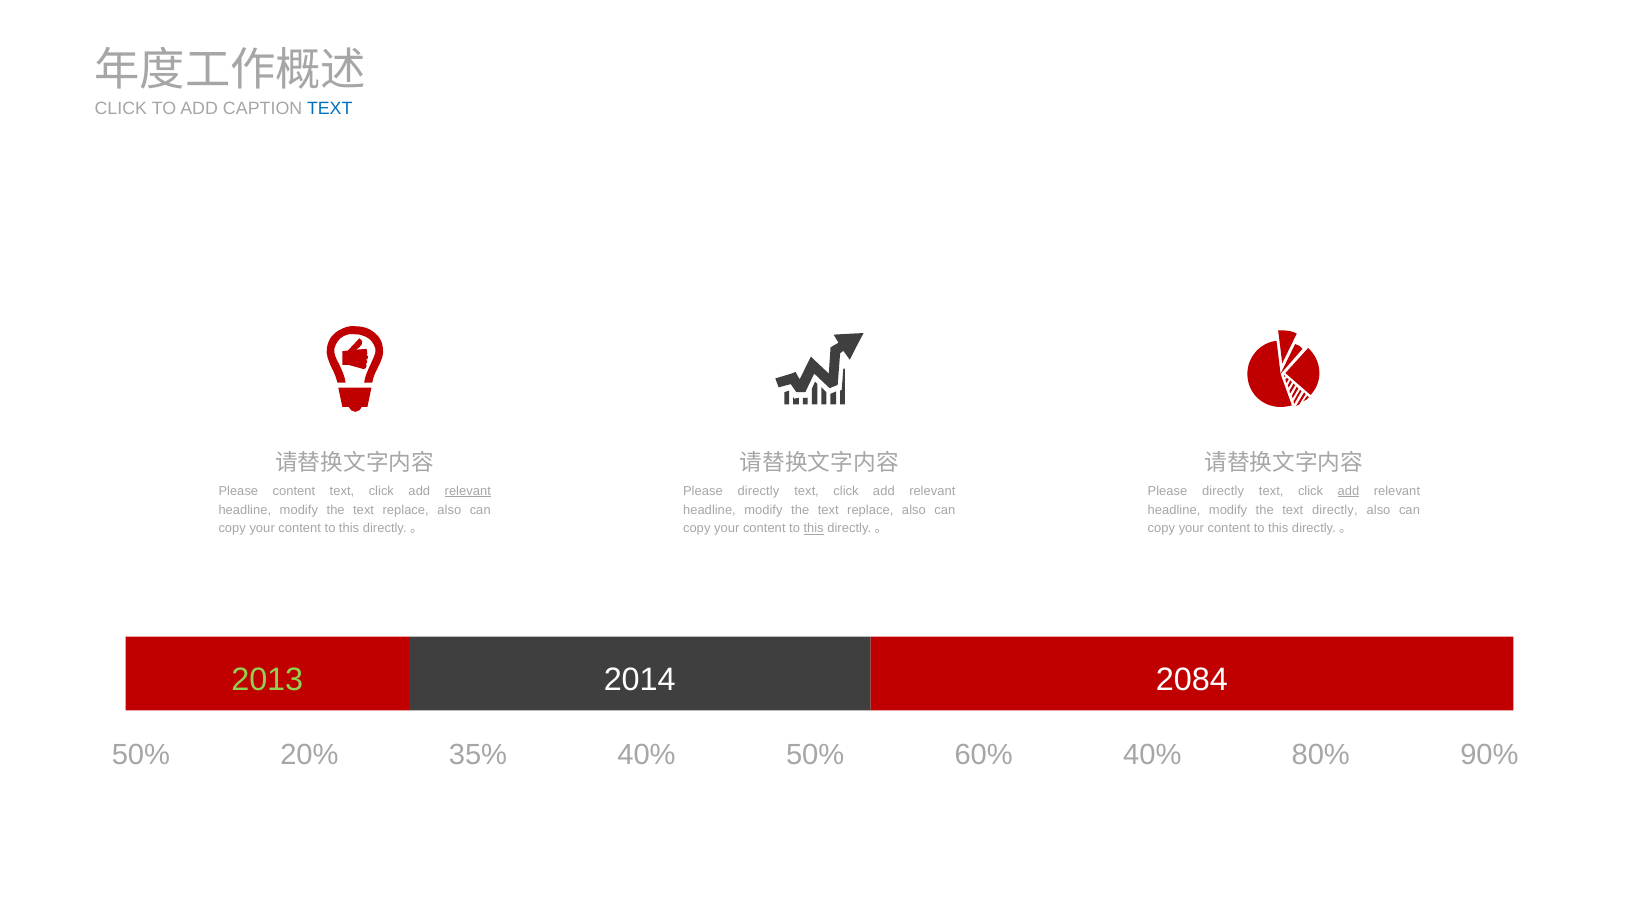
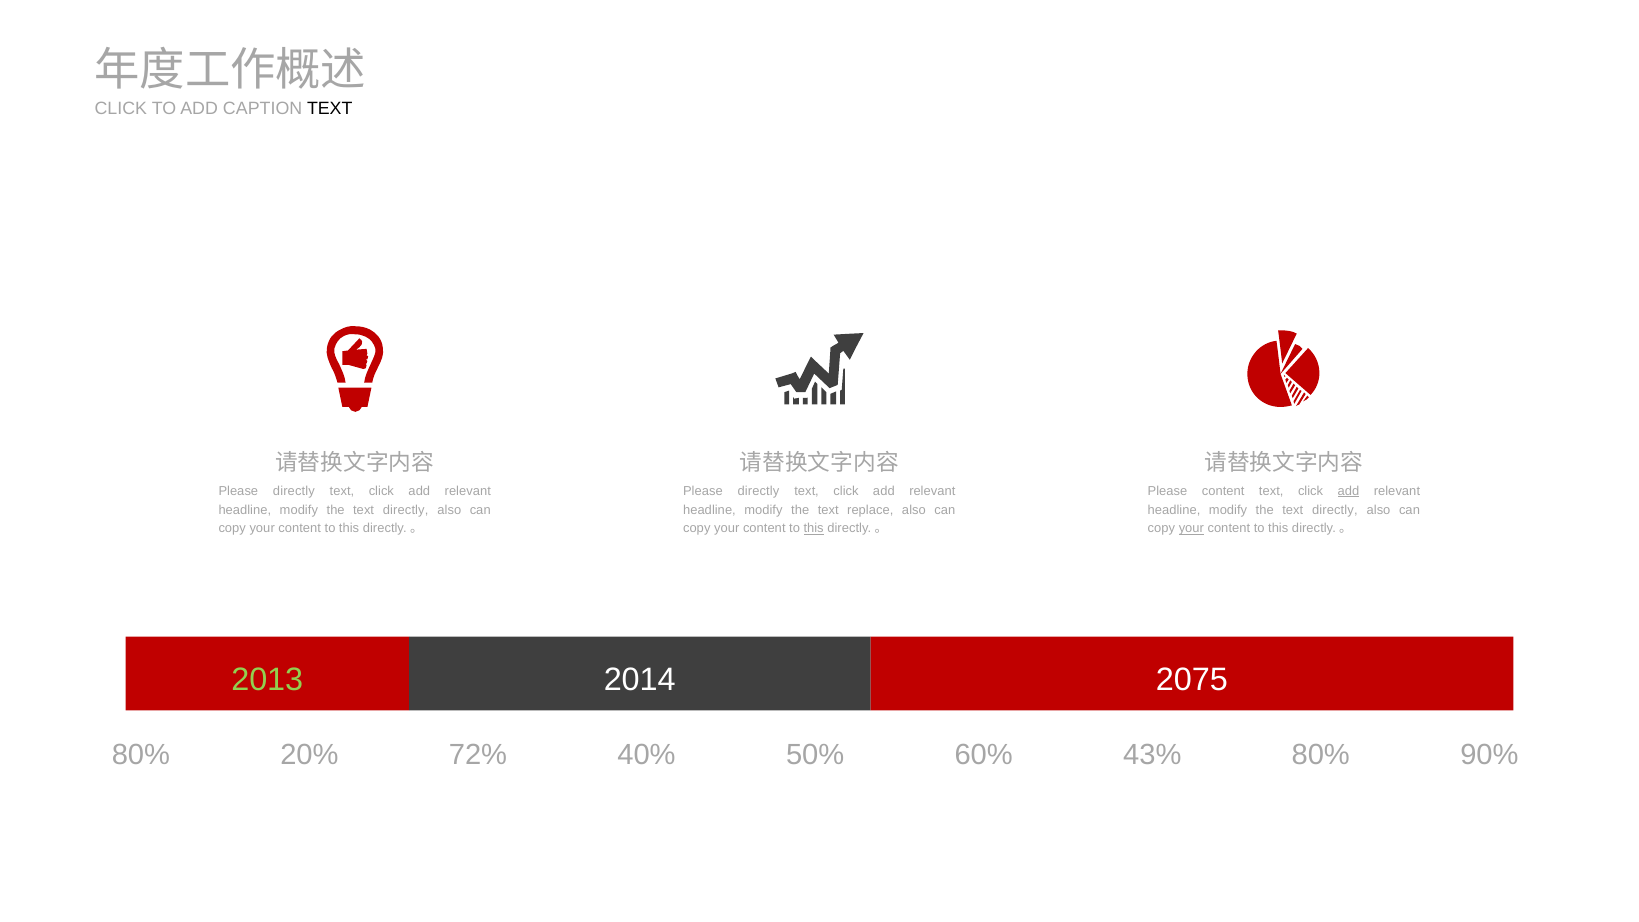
TEXT at (330, 109) colour: blue -> black
content at (294, 491): content -> directly
relevant at (468, 491) underline: present -> none
directly at (1223, 491): directly -> content
replace at (406, 510): replace -> directly
your at (1191, 528) underline: none -> present
2084: 2084 -> 2075
50% at (141, 755): 50% -> 80%
35%: 35% -> 72%
60% 40%: 40% -> 43%
